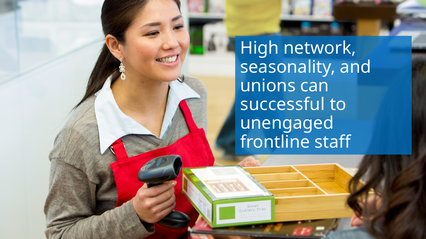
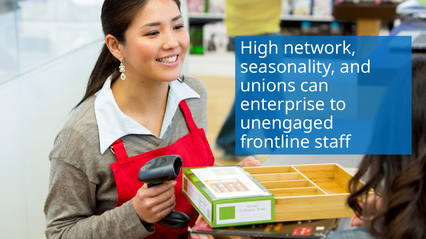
successful: successful -> enterprise
